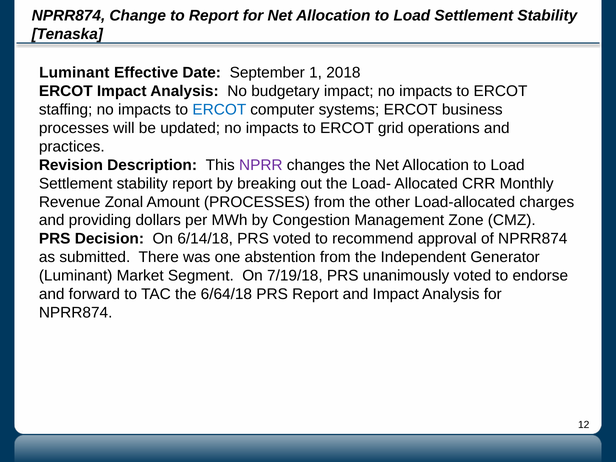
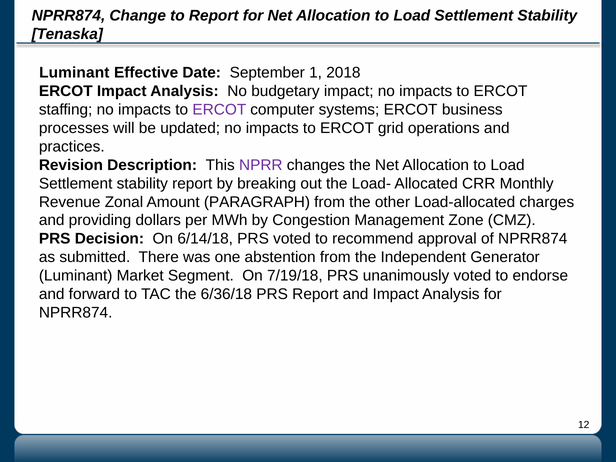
ERCOT at (219, 110) colour: blue -> purple
Amount PROCESSES: PROCESSES -> PARAGRAPH
6/64/18: 6/64/18 -> 6/36/18
